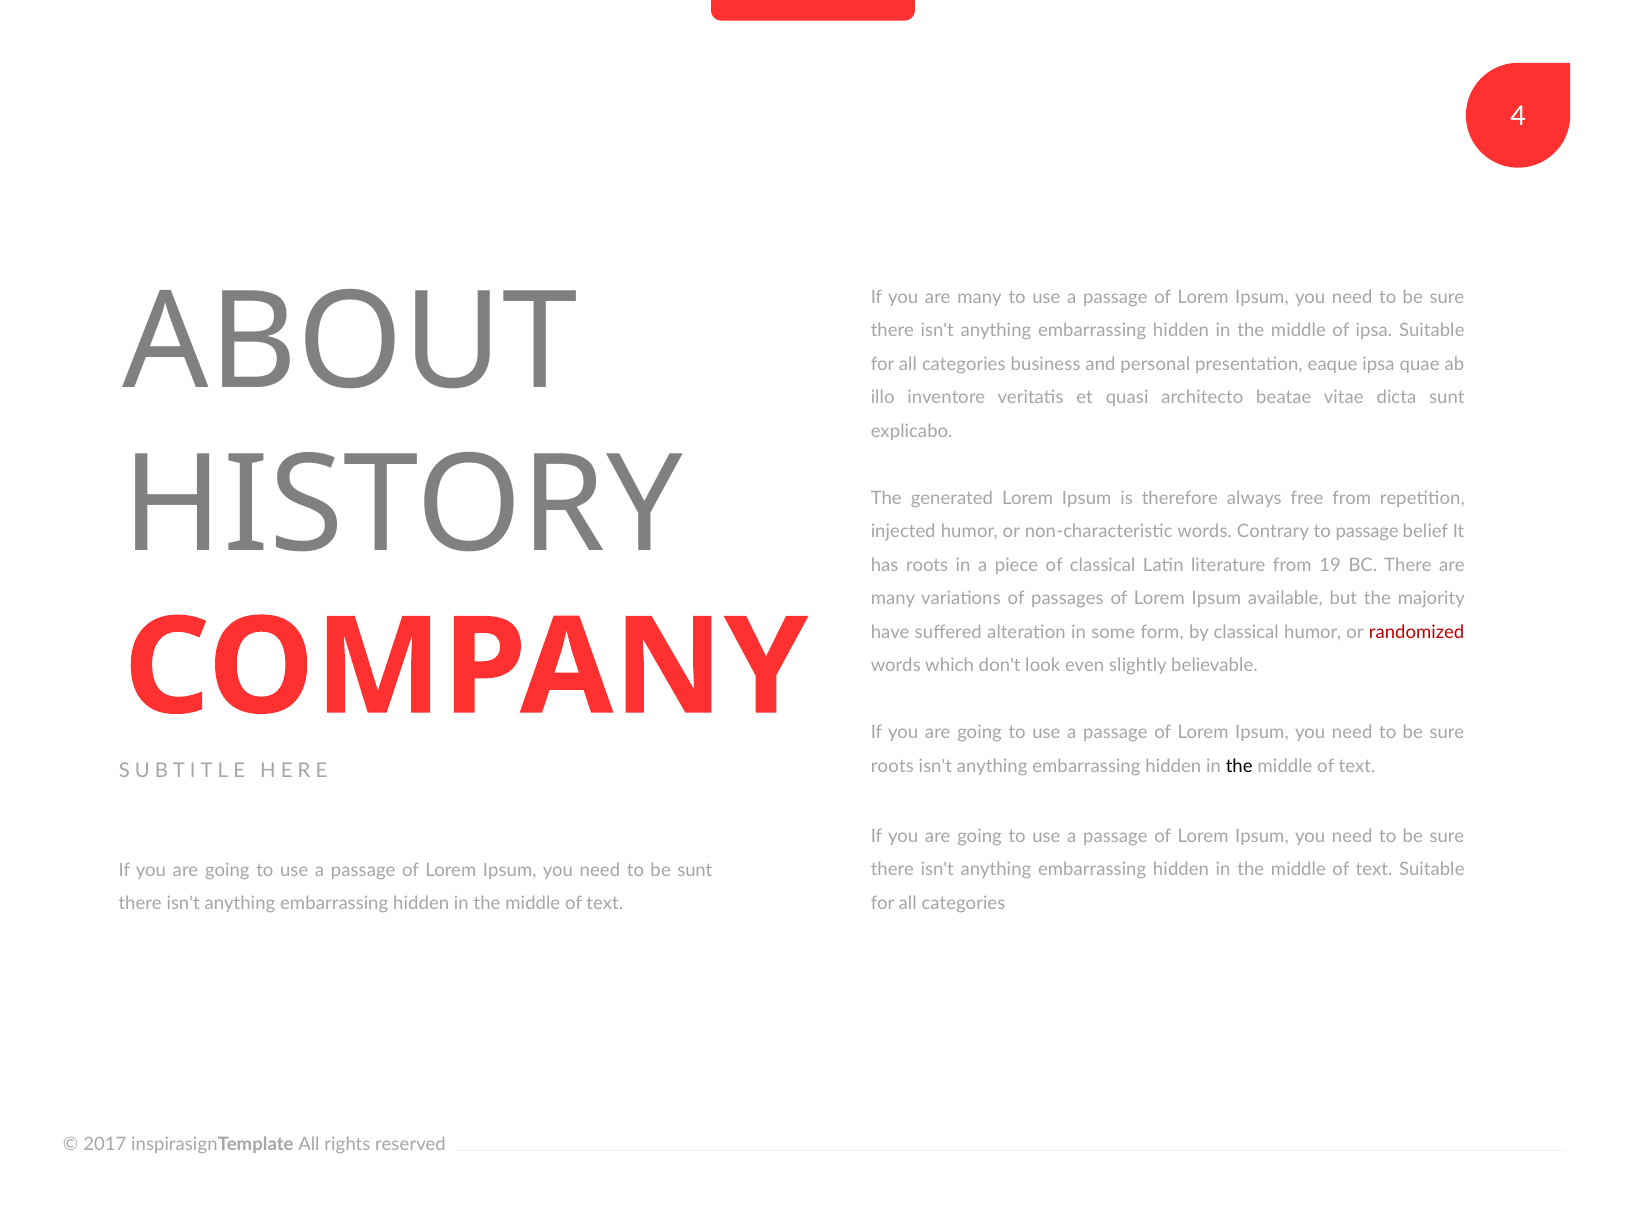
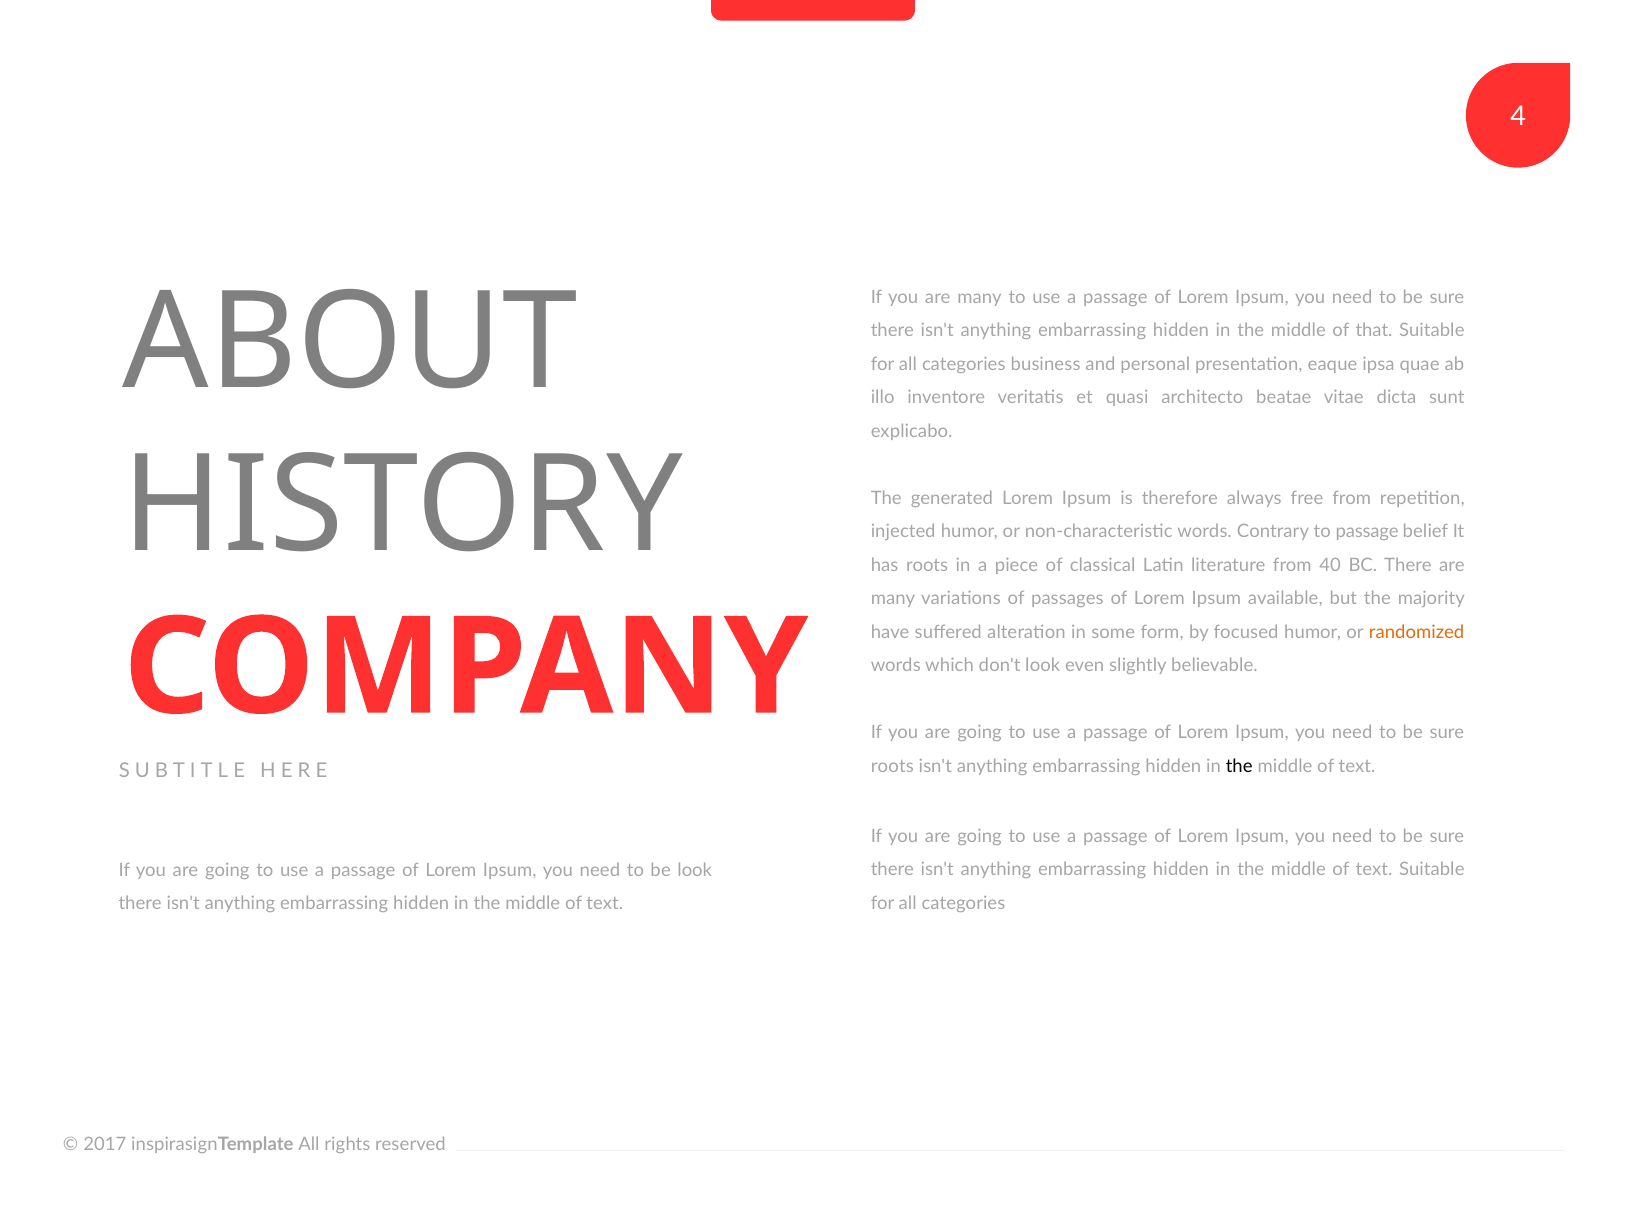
of ipsa: ipsa -> that
19: 19 -> 40
by classical: classical -> focused
randomized colour: red -> orange
be sunt: sunt -> look
